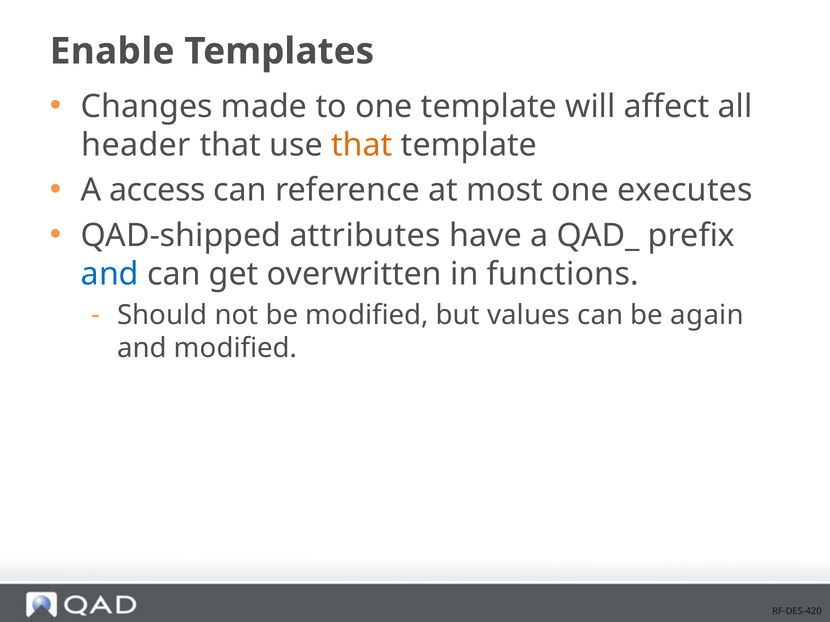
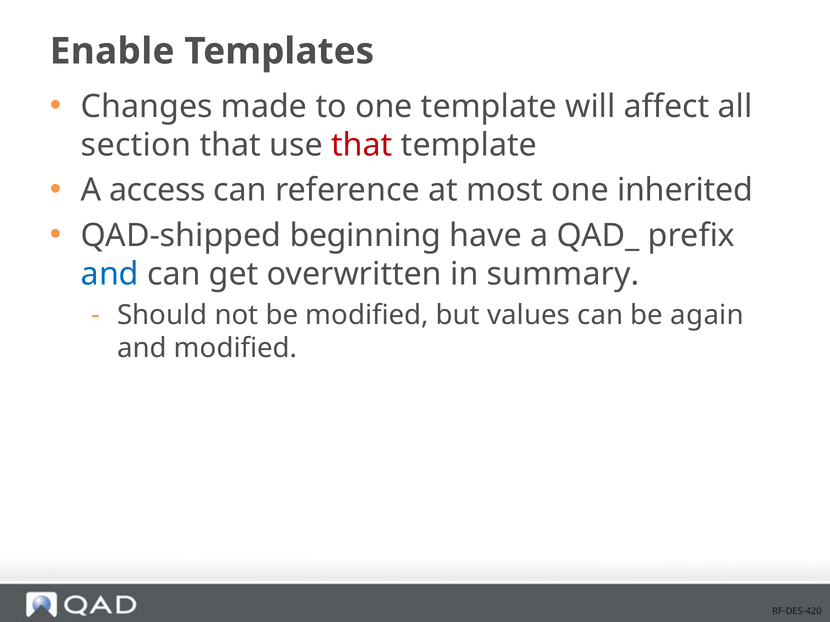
header: header -> section
that at (362, 145) colour: orange -> red
executes: executes -> inherited
attributes: attributes -> beginning
functions: functions -> summary
